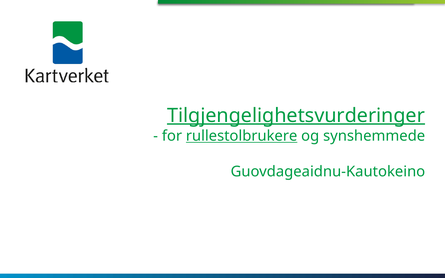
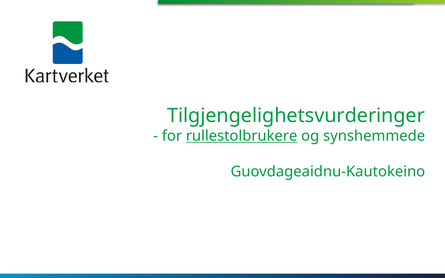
Tilgjengelighetsvurderinger underline: present -> none
